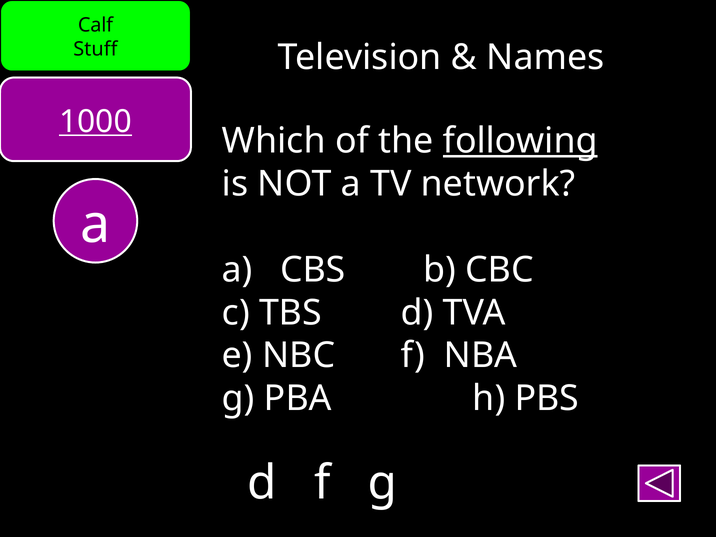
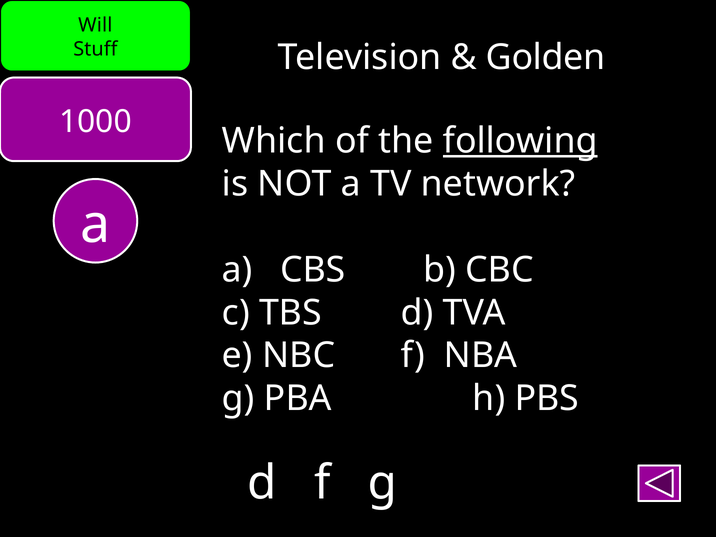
Calf: Calf -> Will
Names: Names -> Golden
1000 underline: present -> none
